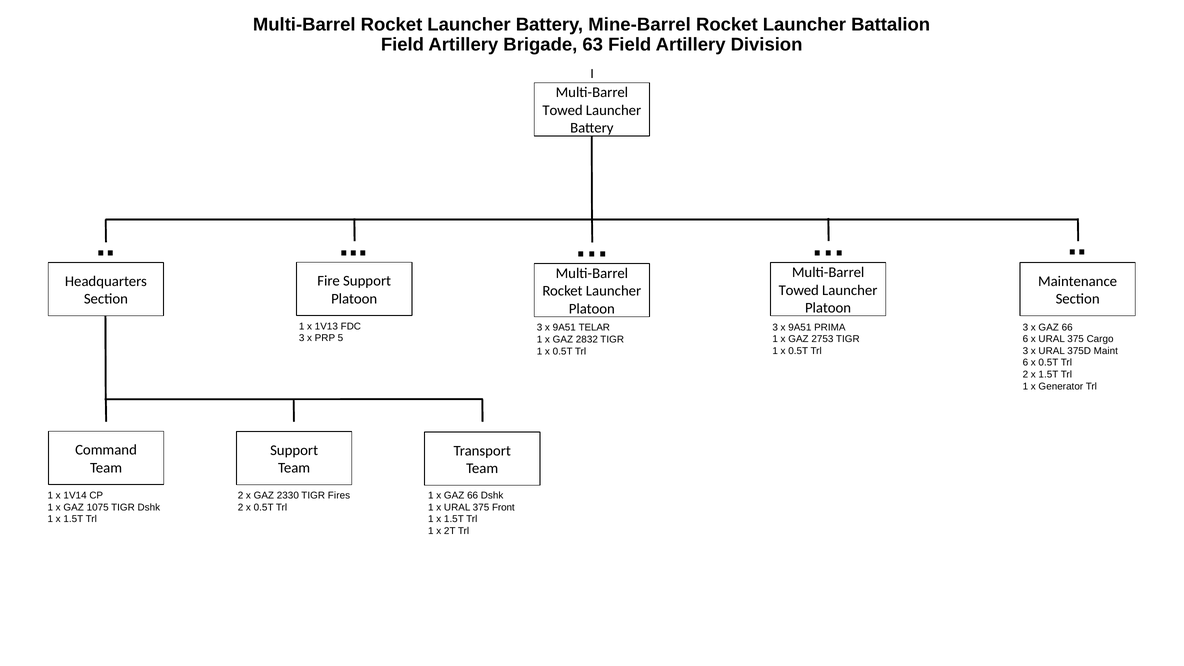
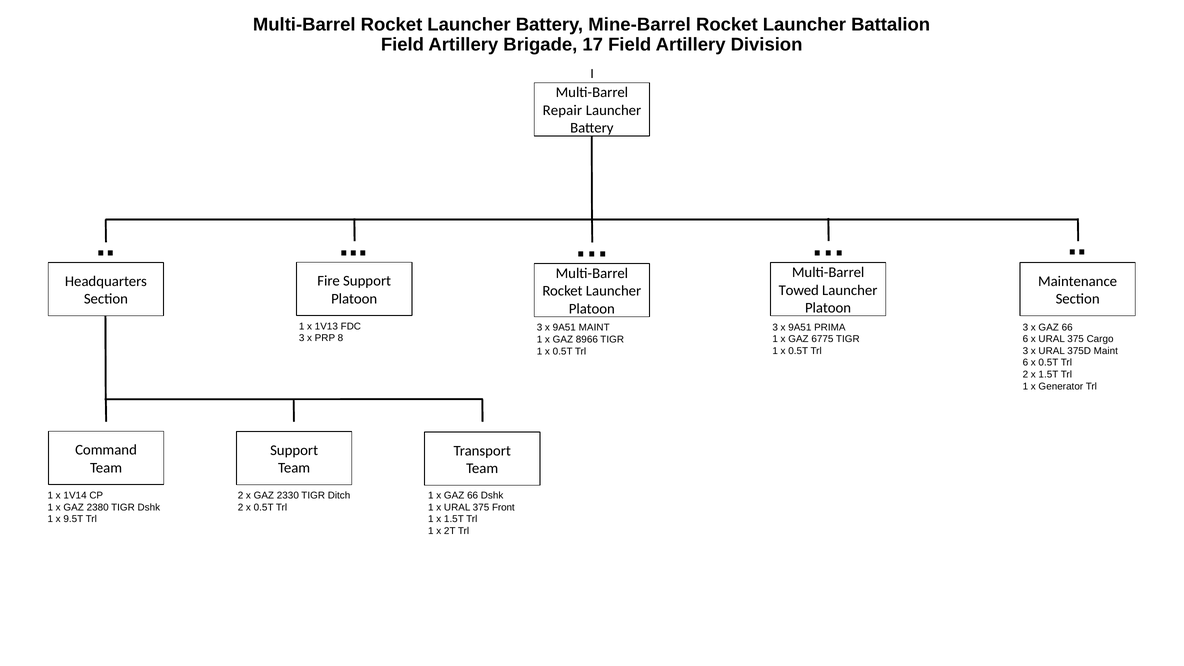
63: 63 -> 17
Towed at (563, 110): Towed -> Repair
9A51 TELAR: TELAR -> MAINT
5: 5 -> 8
2753: 2753 -> 6775
2832: 2832 -> 8966
Fires: Fires -> Ditch
1075: 1075 -> 2380
1.5T at (73, 519): 1.5T -> 9.5T
